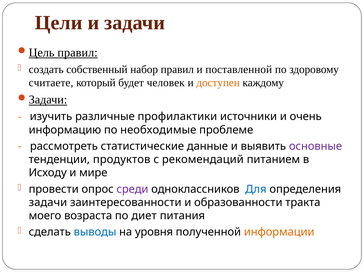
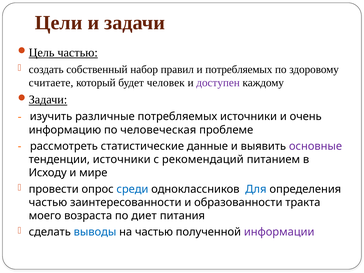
правил at (78, 53): правил -> частью
и поставленной: поставленной -> потребляемых
доступен colour: orange -> purple
различные профилактики: профилактики -> потребляемых
необходимые: необходимые -> человеческая
тенденции продуктов: продуктов -> источники
среди colour: purple -> blue
задачи at (48, 202): задачи -> частью
на уровня: уровня -> частью
информации colour: orange -> purple
